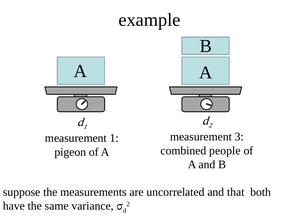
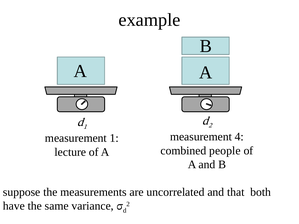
3: 3 -> 4
pigeon: pigeon -> lecture
